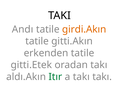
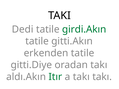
Andı: Andı -> Dedi
girdi.Akın colour: orange -> green
gitti.Etek: gitti.Etek -> gitti.Diye
